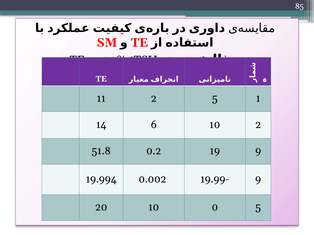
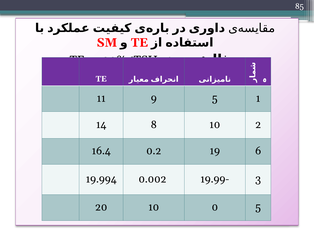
11 2: 2 -> 9
6: 6 -> 8
51.8: 51.8 -> 16.4
19 9: 9 -> 6
19.99- 9: 9 -> 3
